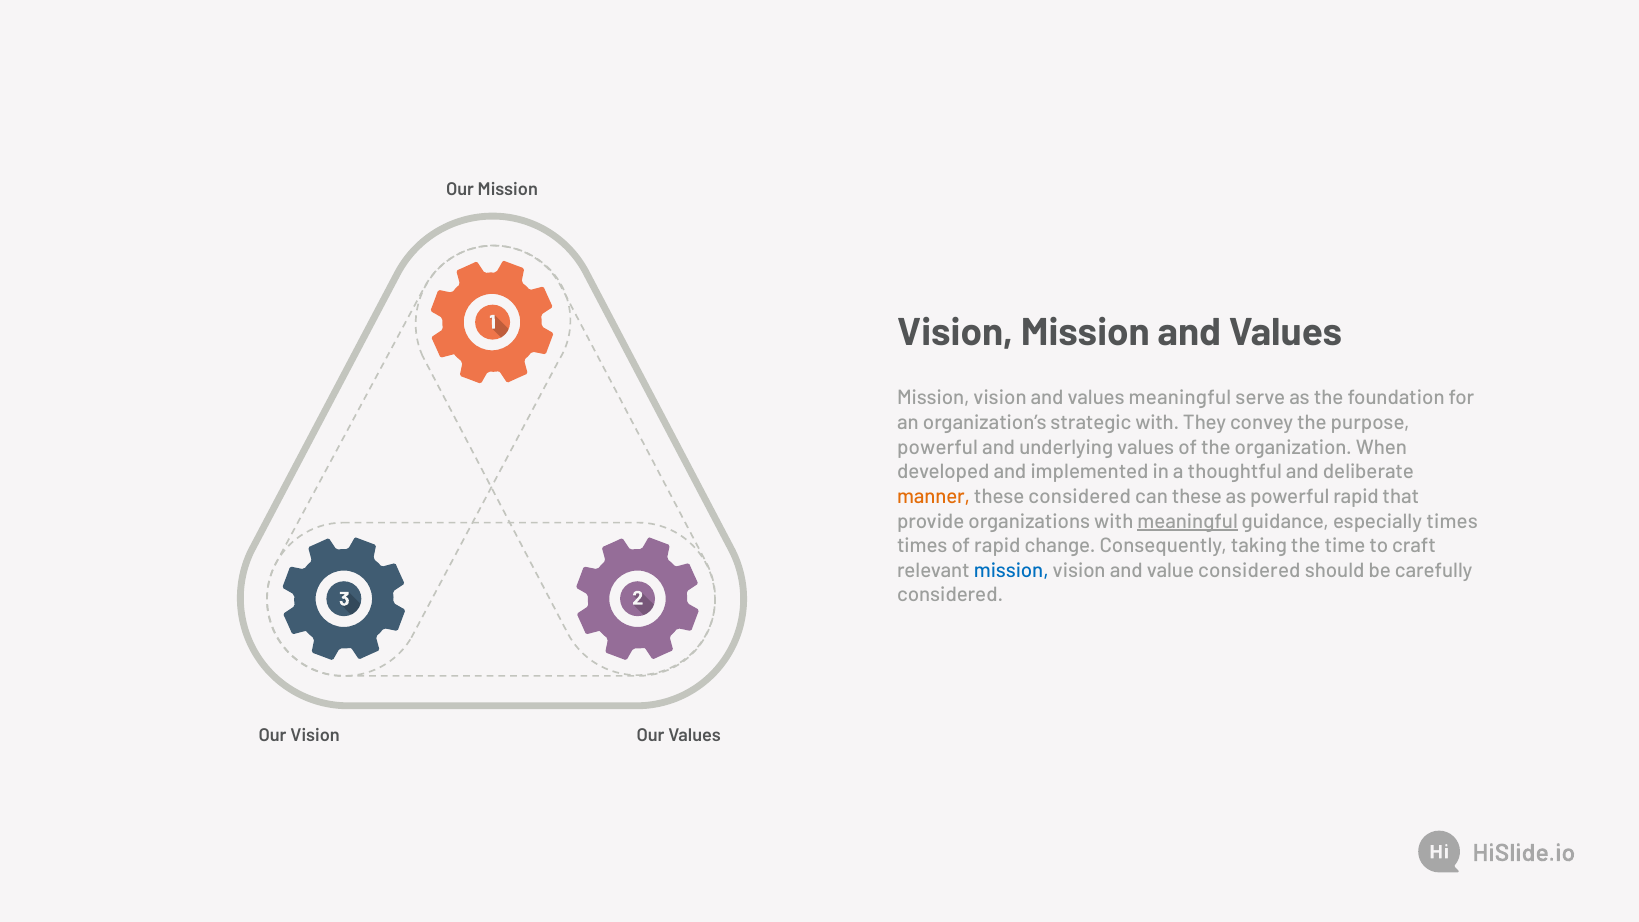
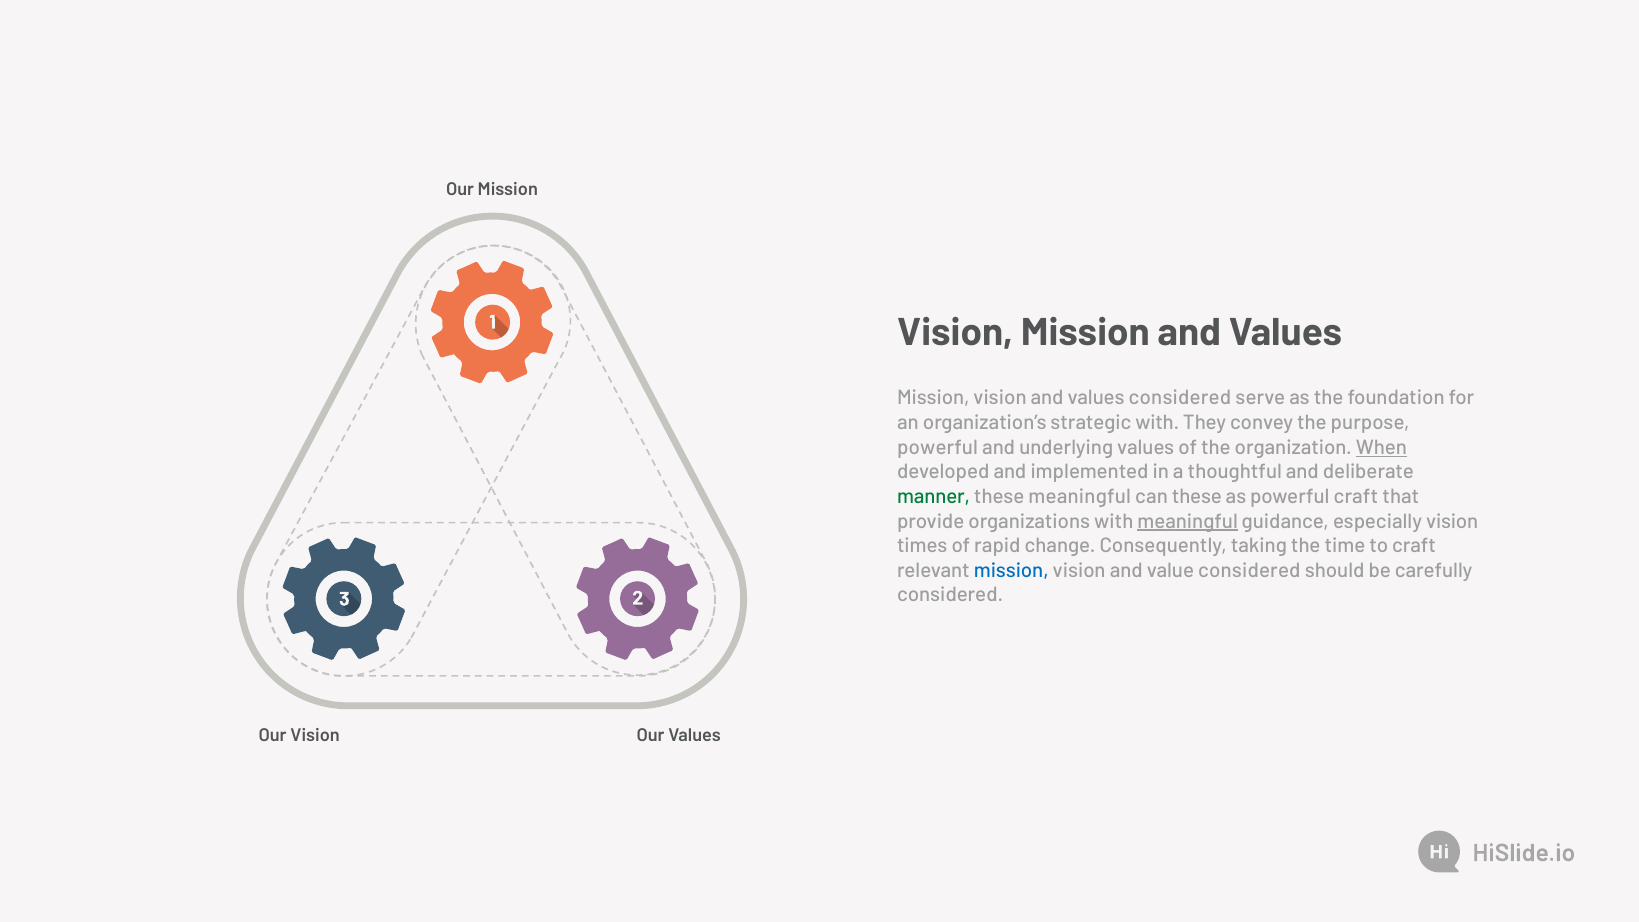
values meaningful: meaningful -> considered
When underline: none -> present
manner colour: orange -> green
these considered: considered -> meaningful
powerful rapid: rapid -> craft
especially times: times -> vision
